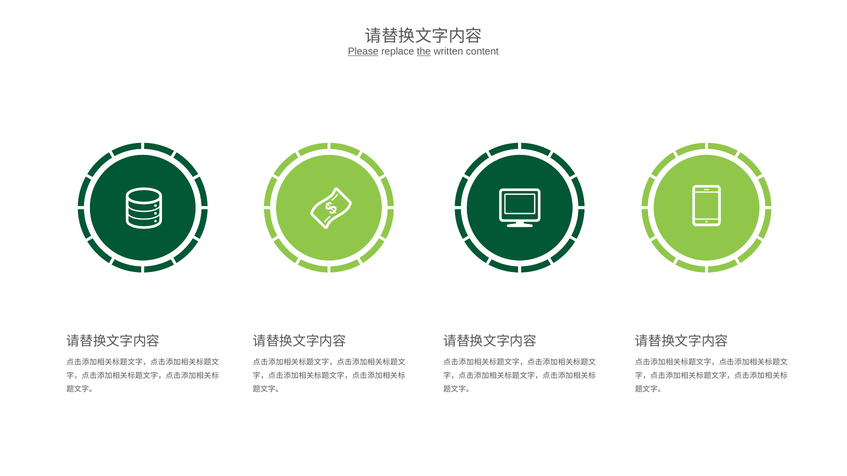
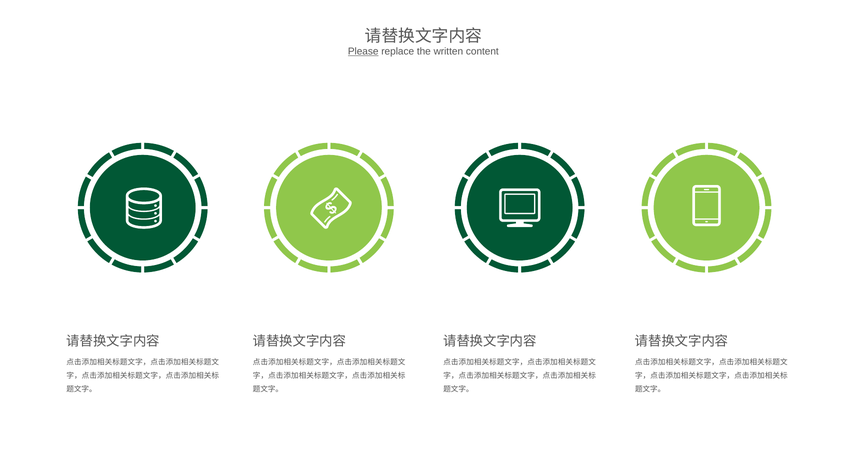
the underline: present -> none
